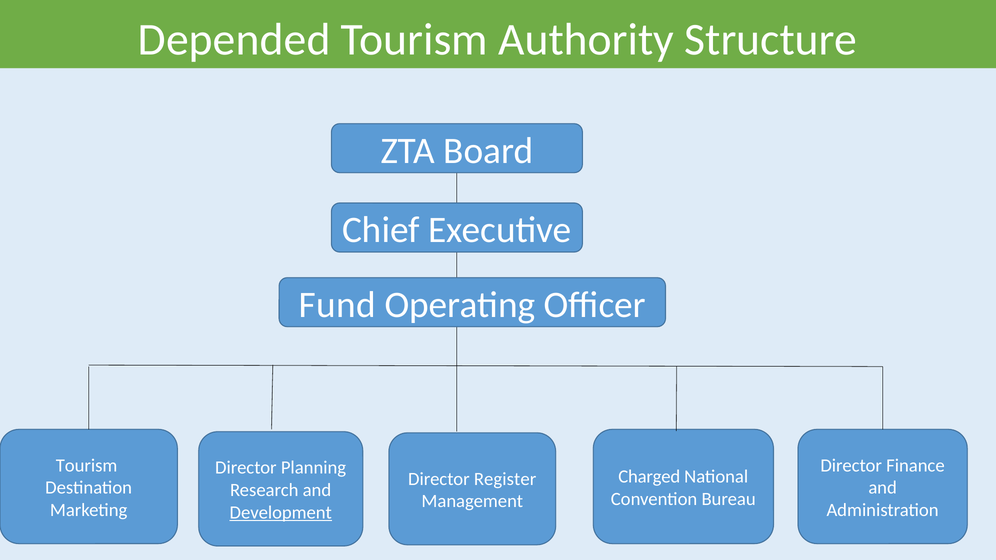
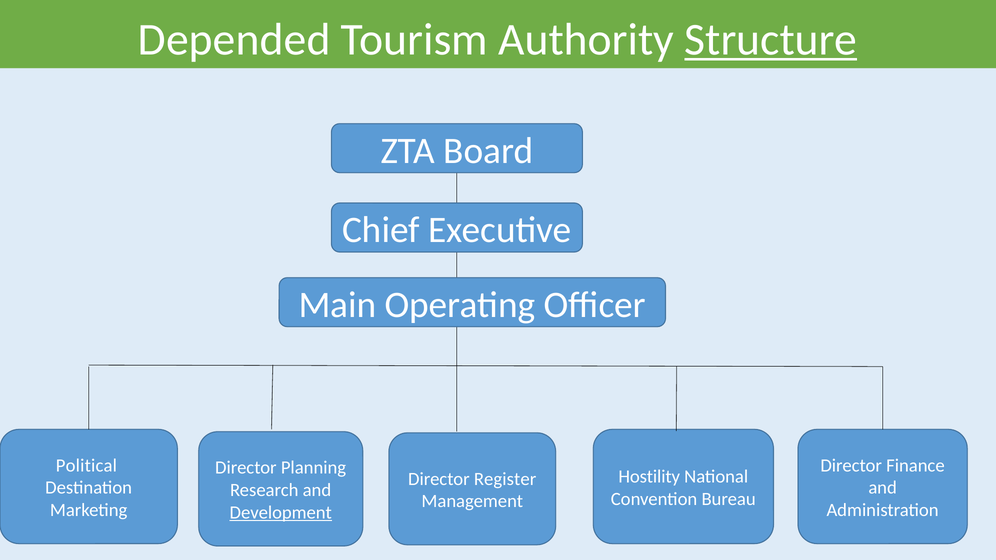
Structure underline: none -> present
Fund: Fund -> Main
Tourism at (87, 466): Tourism -> Political
Charged: Charged -> Hostility
